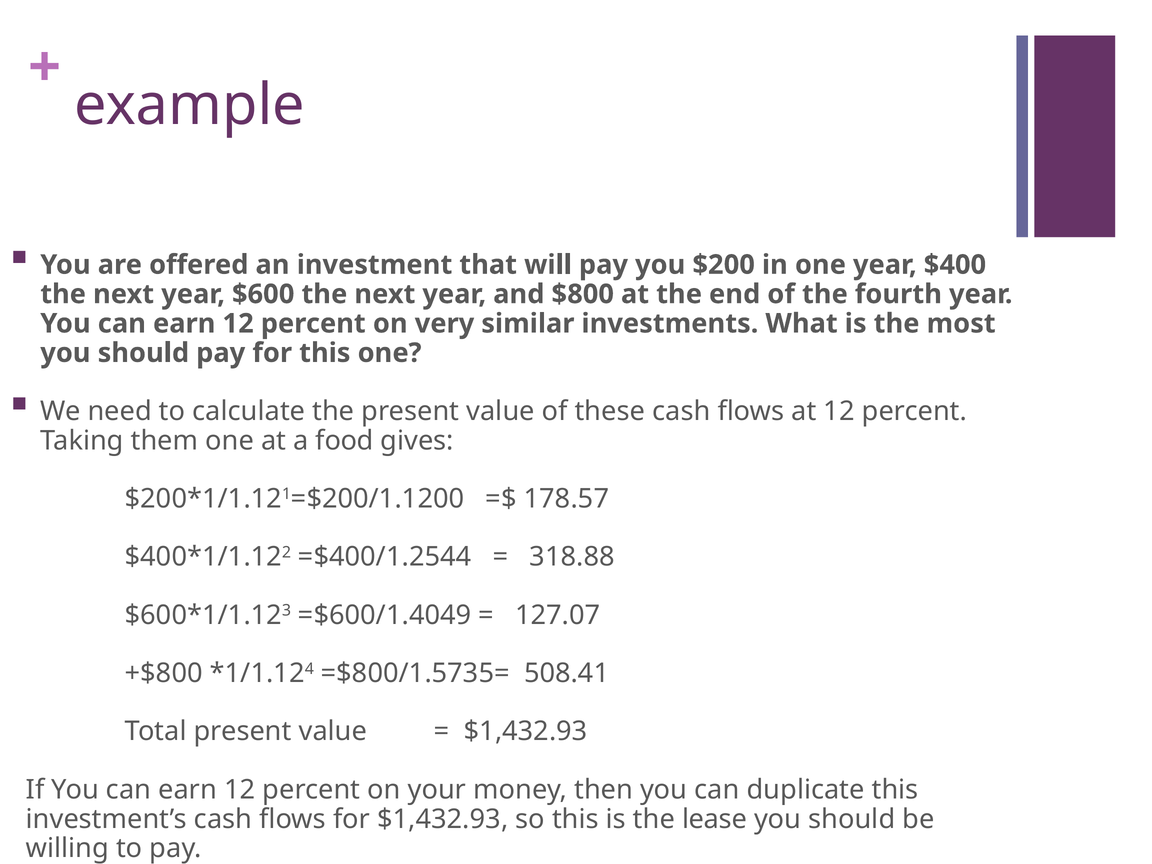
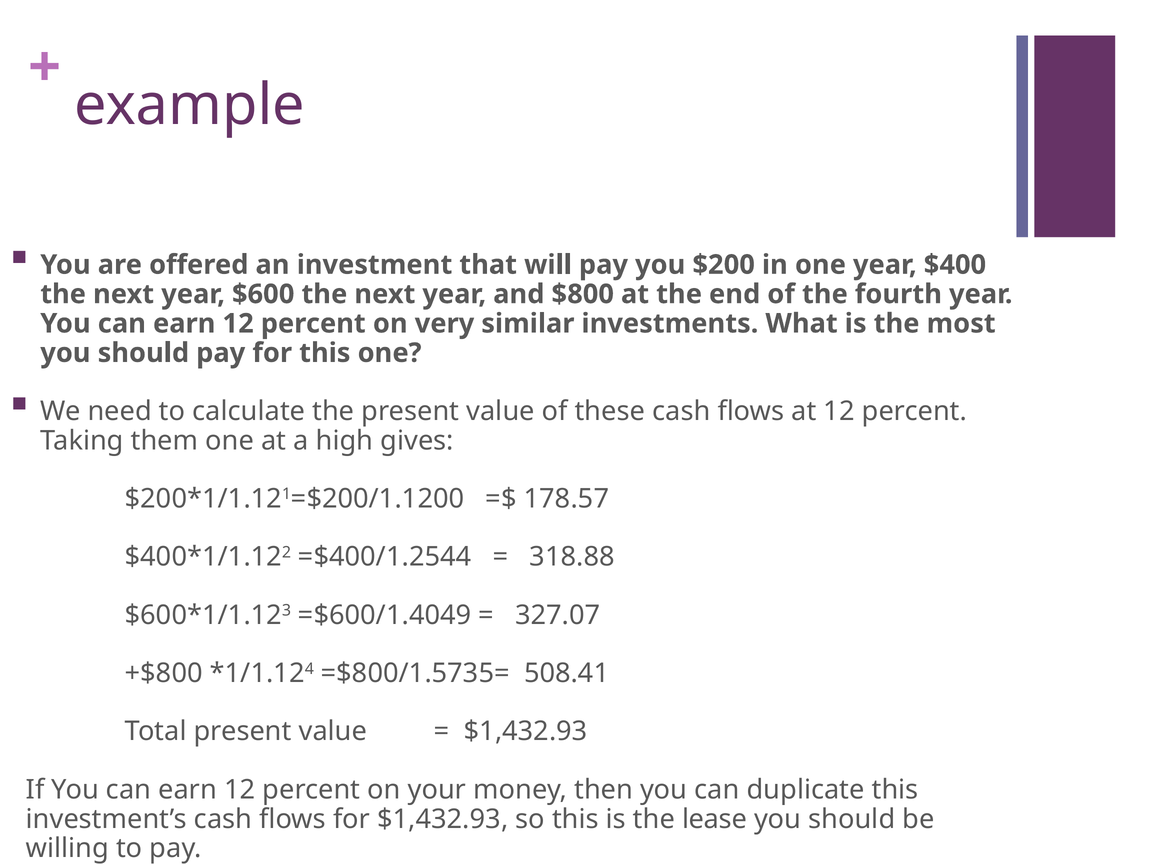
food: food -> high
127.07: 127.07 -> 327.07
